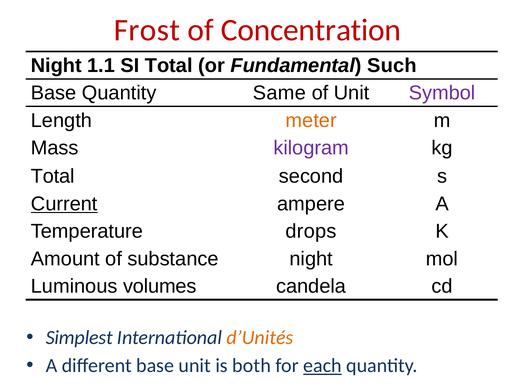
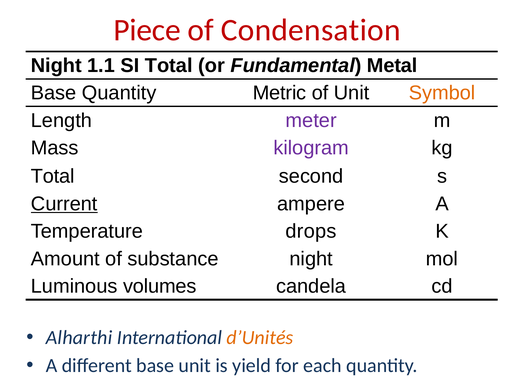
Frost: Frost -> Piece
Concentration: Concentration -> Condensation
Such: Such -> Metal
Same: Same -> Metric
Symbol colour: purple -> orange
meter colour: orange -> purple
Simplest: Simplest -> Alharthi
both: both -> yield
each underline: present -> none
